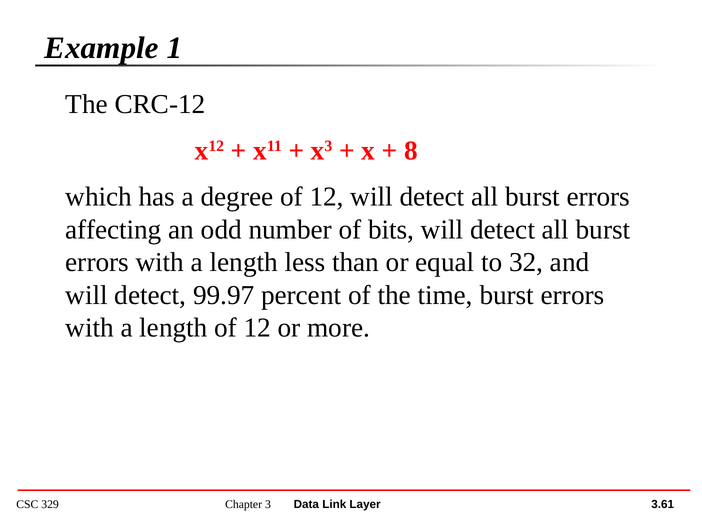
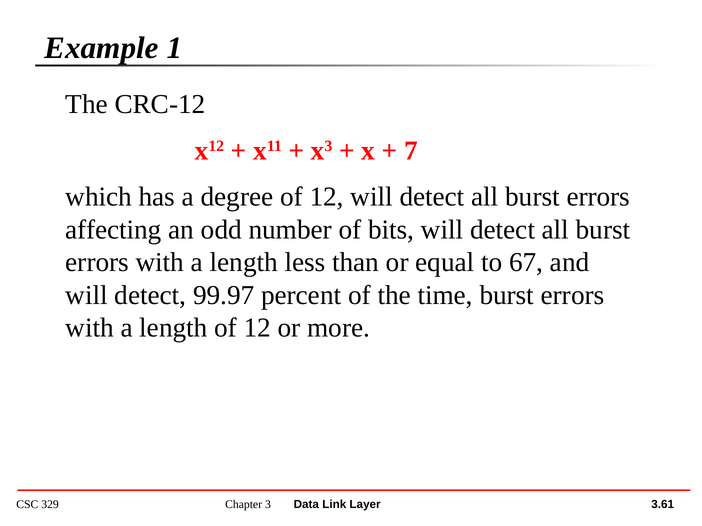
8: 8 -> 7
32: 32 -> 67
